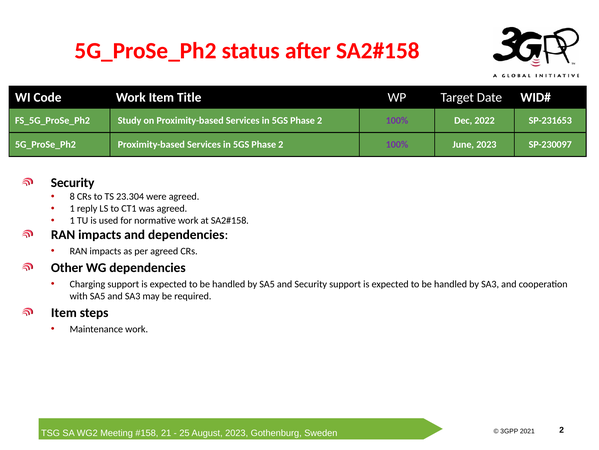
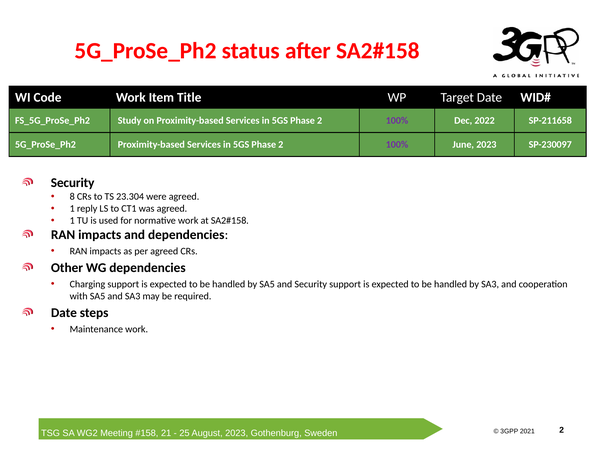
SP-231653: SP-231653 -> SP-211658
Item at (64, 312): Item -> Date
